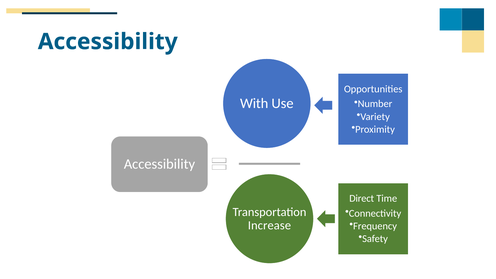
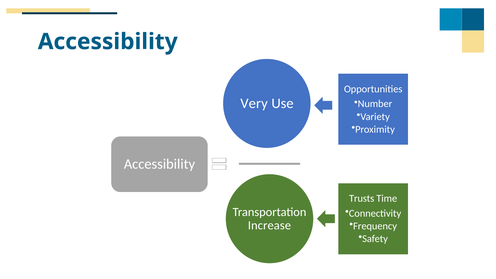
With: With -> Very
Direct: Direct -> Trusts
